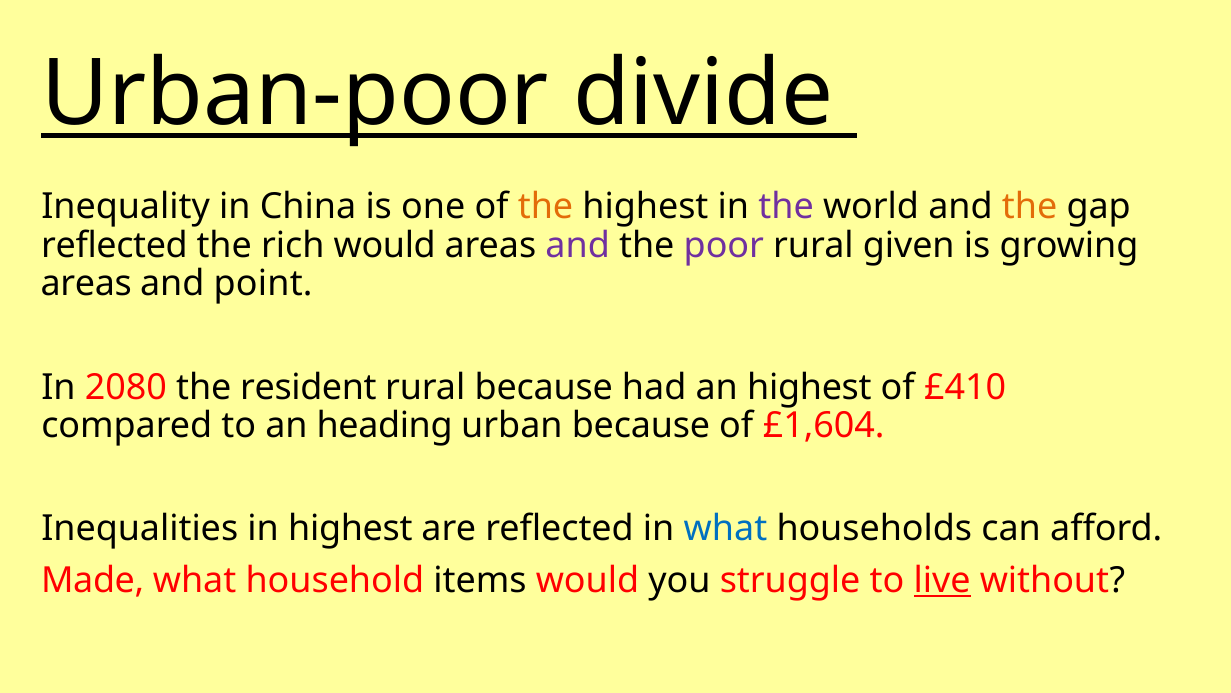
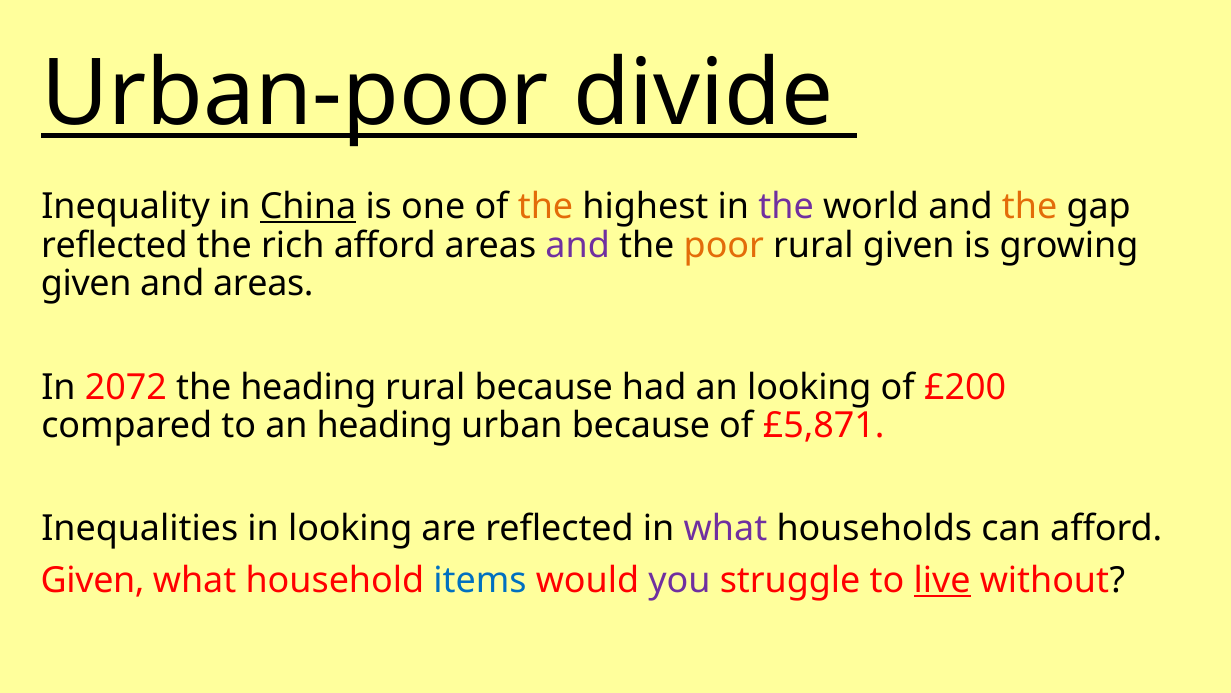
China underline: none -> present
rich would: would -> afford
poor colour: purple -> orange
areas at (86, 284): areas -> given
and point: point -> areas
2080: 2080 -> 2072
the resident: resident -> heading
an highest: highest -> looking
£410: £410 -> £200
£1,604: £1,604 -> £5,871
in highest: highest -> looking
what at (725, 529) colour: blue -> purple
Made at (93, 580): Made -> Given
items colour: black -> blue
you colour: black -> purple
